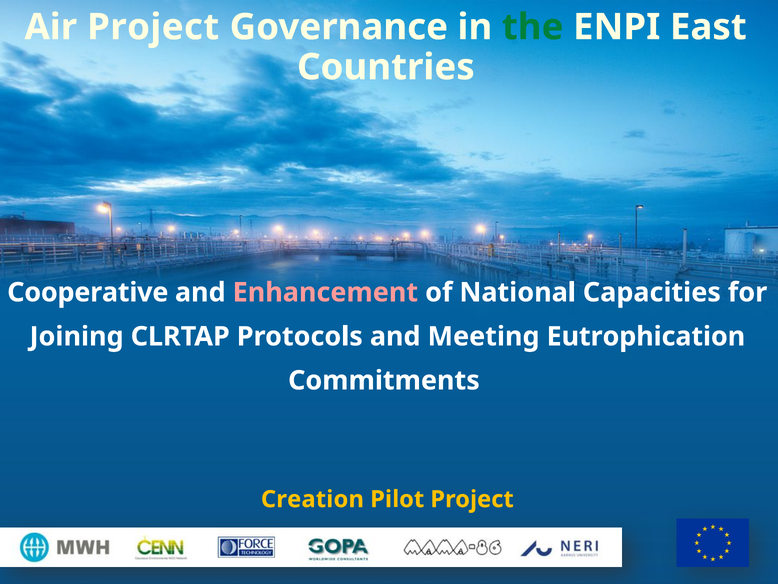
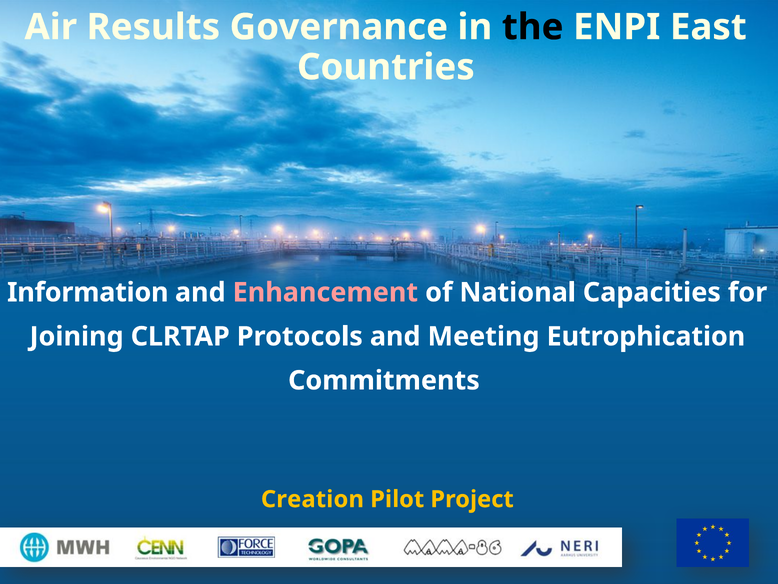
Air Project: Project -> Results
the colour: green -> black
Cooperative: Cooperative -> Information
